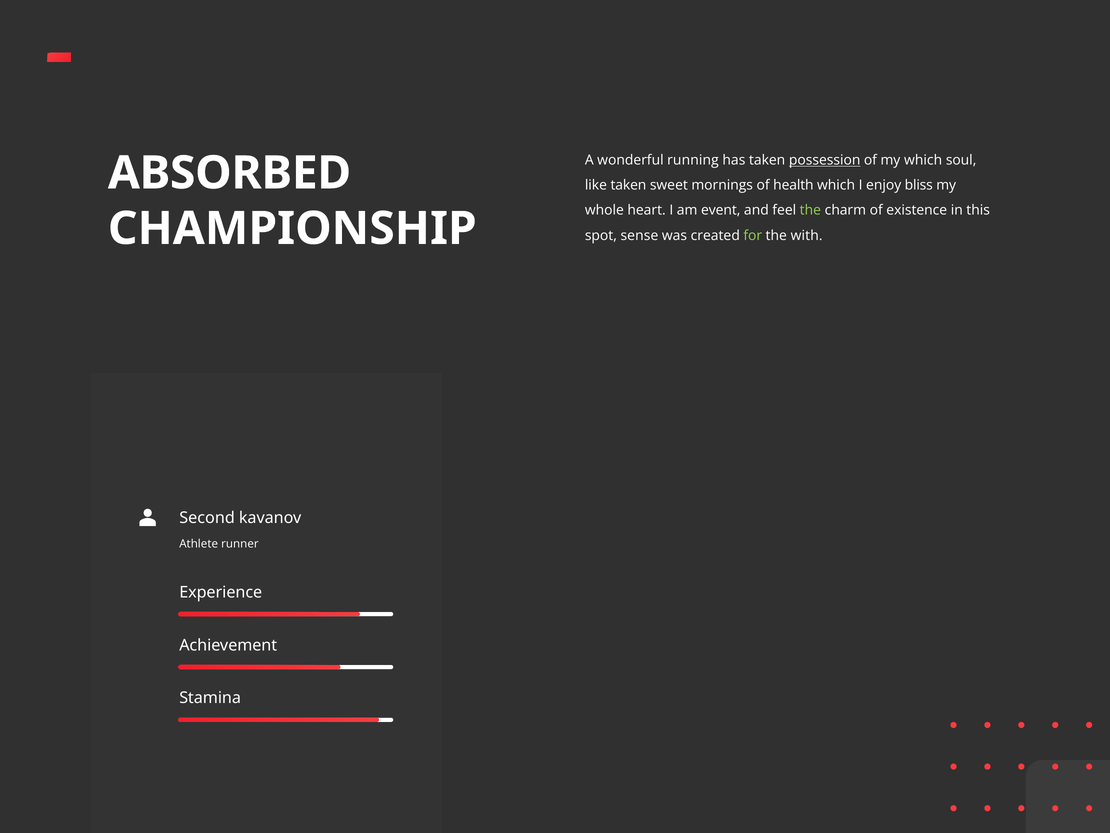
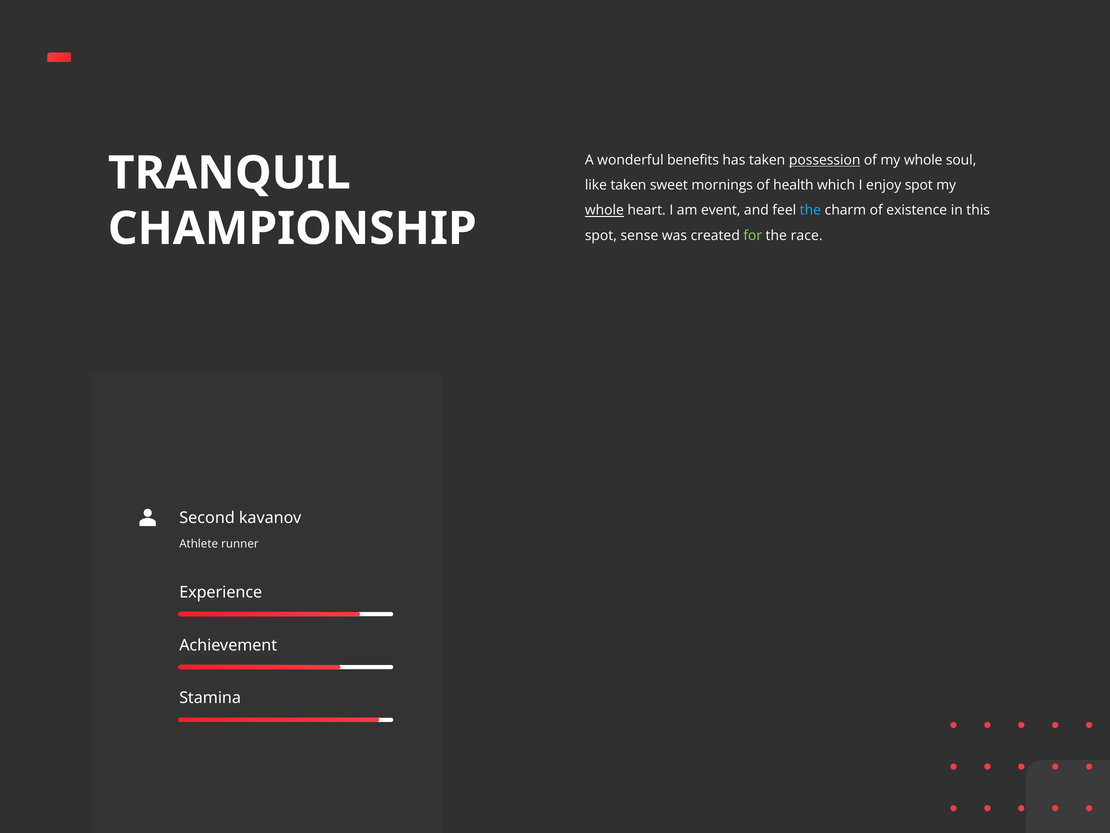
running: running -> benefits
of my which: which -> whole
ABSORBED: ABSORBED -> TRANQUIL
enjoy bliss: bliss -> spot
whole at (604, 210) underline: none -> present
the at (810, 210) colour: light green -> light blue
with: with -> race
